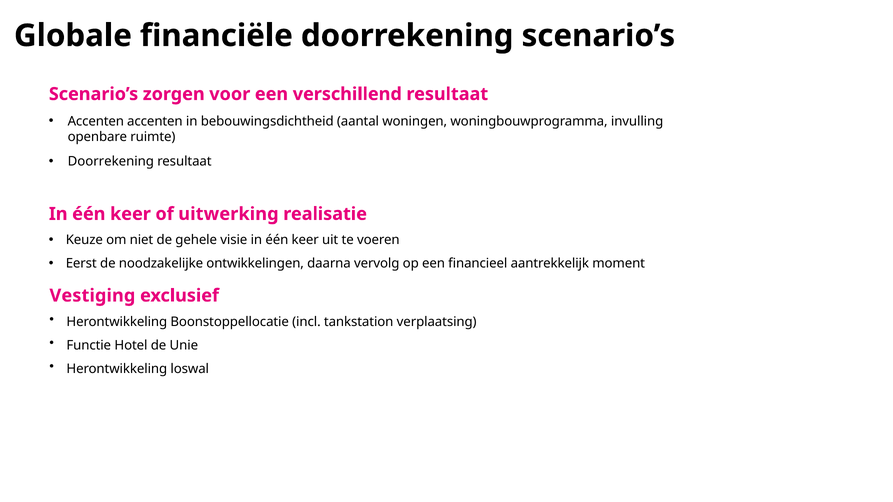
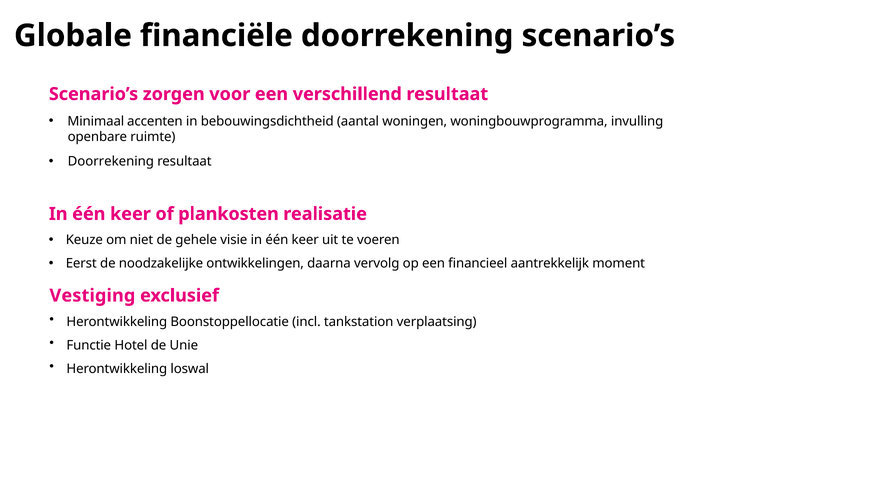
Accenten at (96, 121): Accenten -> Minimaal
uitwerking: uitwerking -> plankosten
